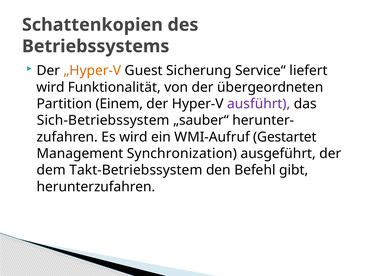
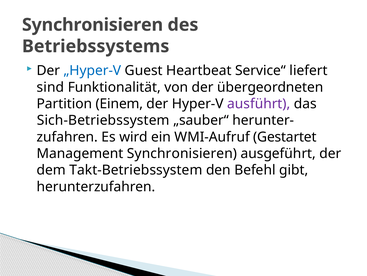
Schattenkopien at (92, 25): Schattenkopien -> Synchronisieren
„Hyper-V colour: orange -> blue
Sicherung: Sicherung -> Heartbeat
wird at (51, 87): wird -> sind
Management Synchronization: Synchronization -> Synchronisieren
